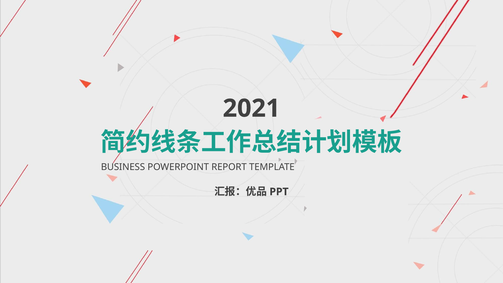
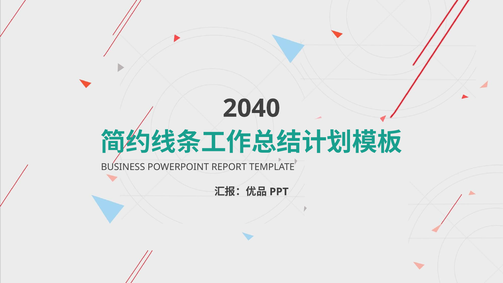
2021: 2021 -> 2040
